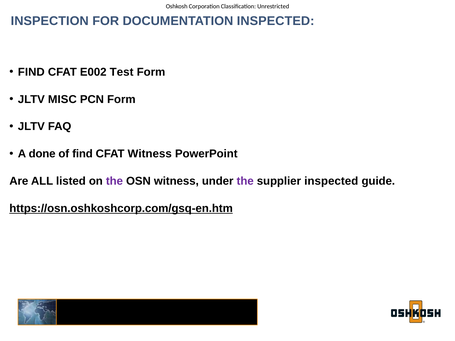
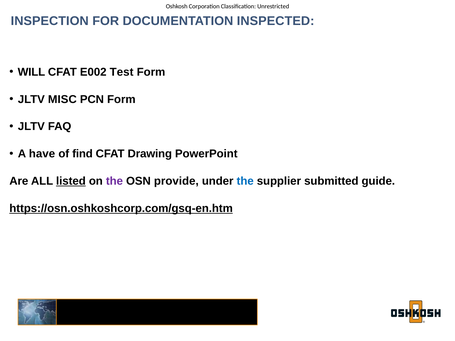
FIND at (31, 72): FIND -> WILL
done: done -> have
CFAT Witness: Witness -> Drawing
listed underline: none -> present
OSN witness: witness -> provide
the at (245, 181) colour: purple -> blue
supplier inspected: inspected -> submitted
